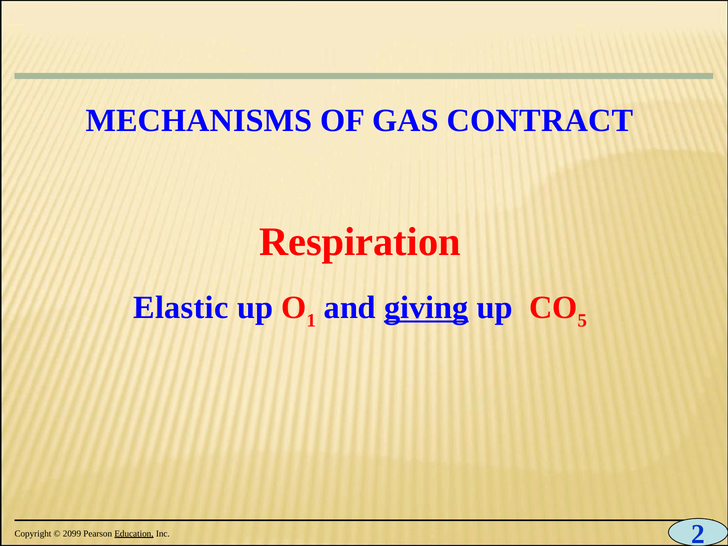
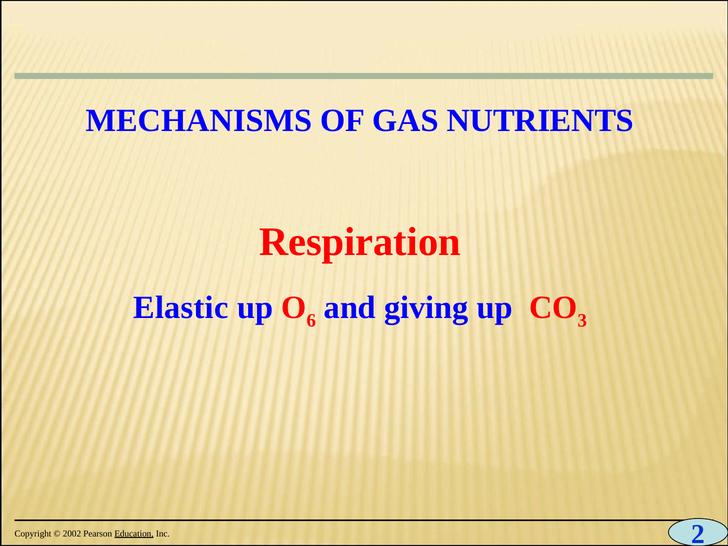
CONTRACT: CONTRACT -> NUTRIENTS
1: 1 -> 6
giving underline: present -> none
5: 5 -> 3
2099: 2099 -> 2002
